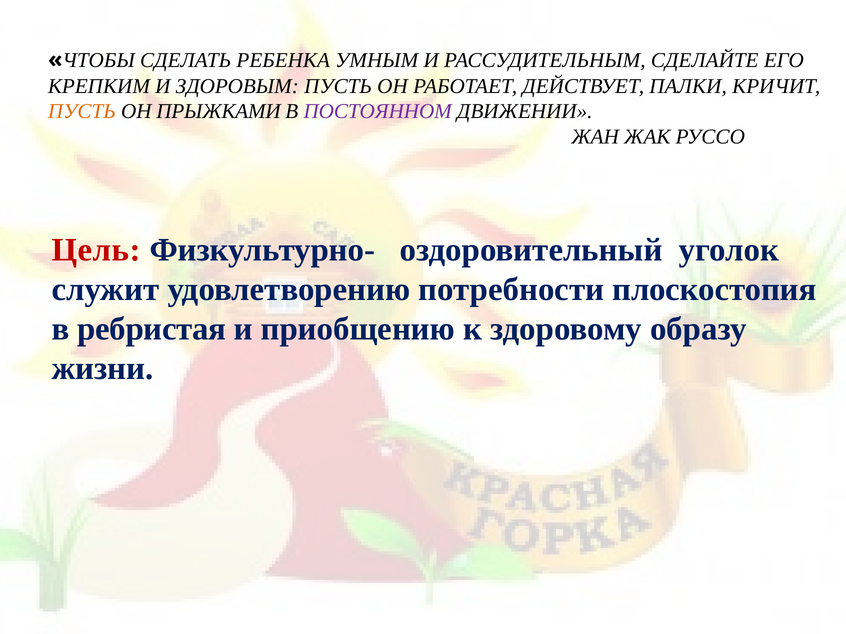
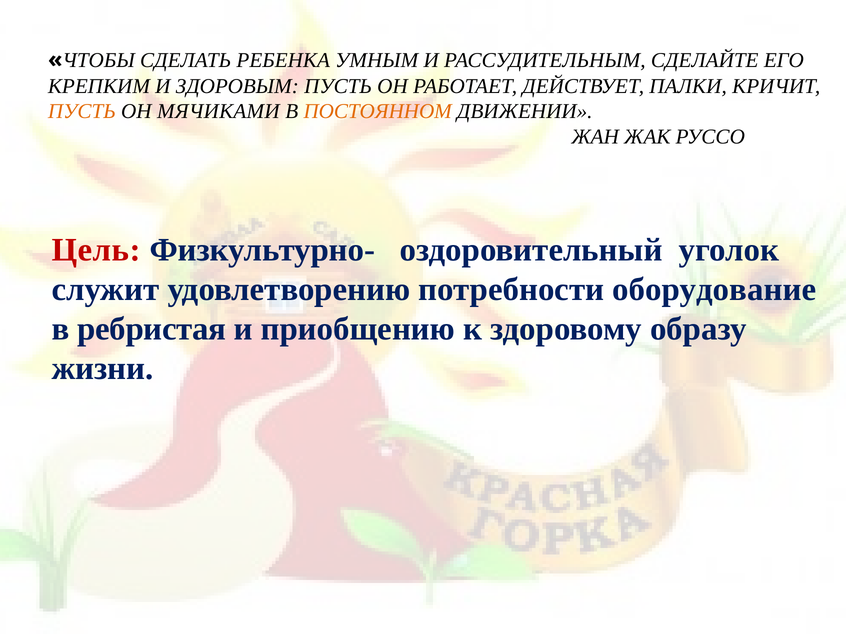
ПРЫЖКАМИ: ПРЫЖКАМИ -> МЯЧИКАМИ
ПОСТОЯННОМ colour: purple -> orange
плоскостопия: плоскостопия -> оборудование
